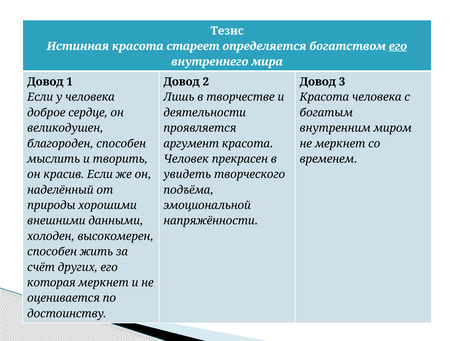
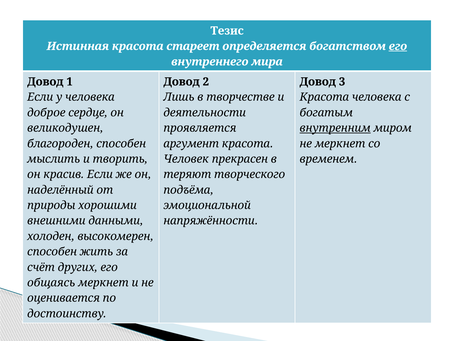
внутренним underline: none -> present
увидеть: увидеть -> теряют
которая: которая -> общаясь
